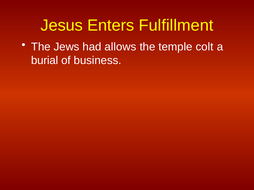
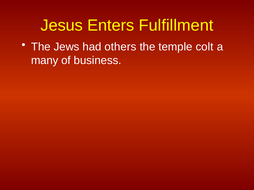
allows: allows -> others
burial: burial -> many
